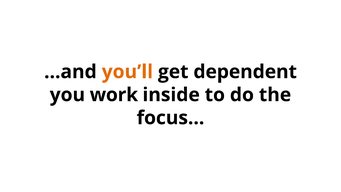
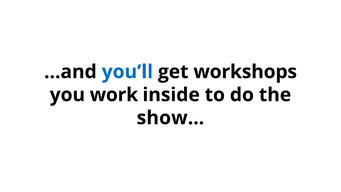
you’ll colour: orange -> blue
dependent: dependent -> workshops
focus…: focus… -> show…
